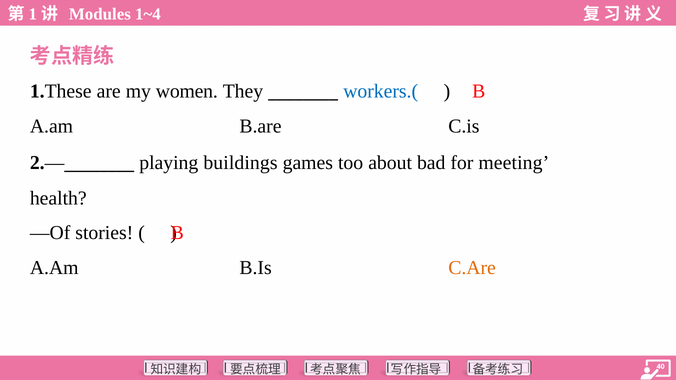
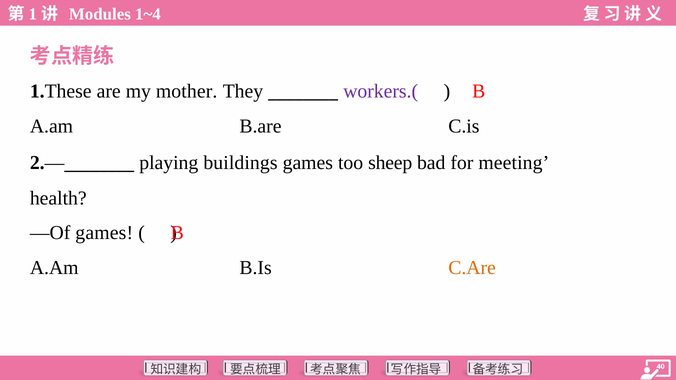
women: women -> mother
workers.( colour: blue -> purple
about: about -> sheep
—Of stories: stories -> games
